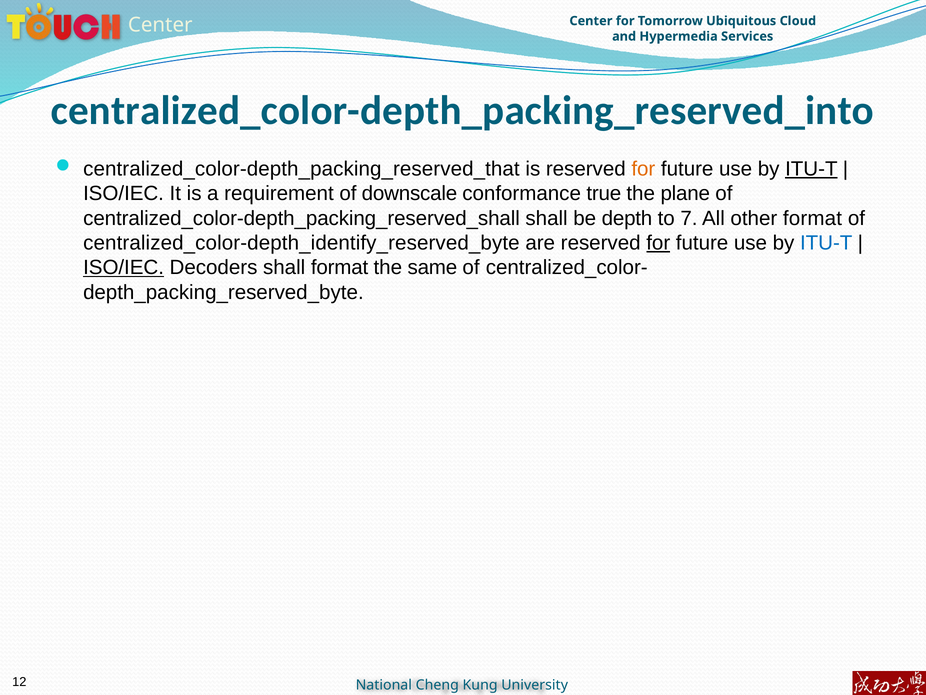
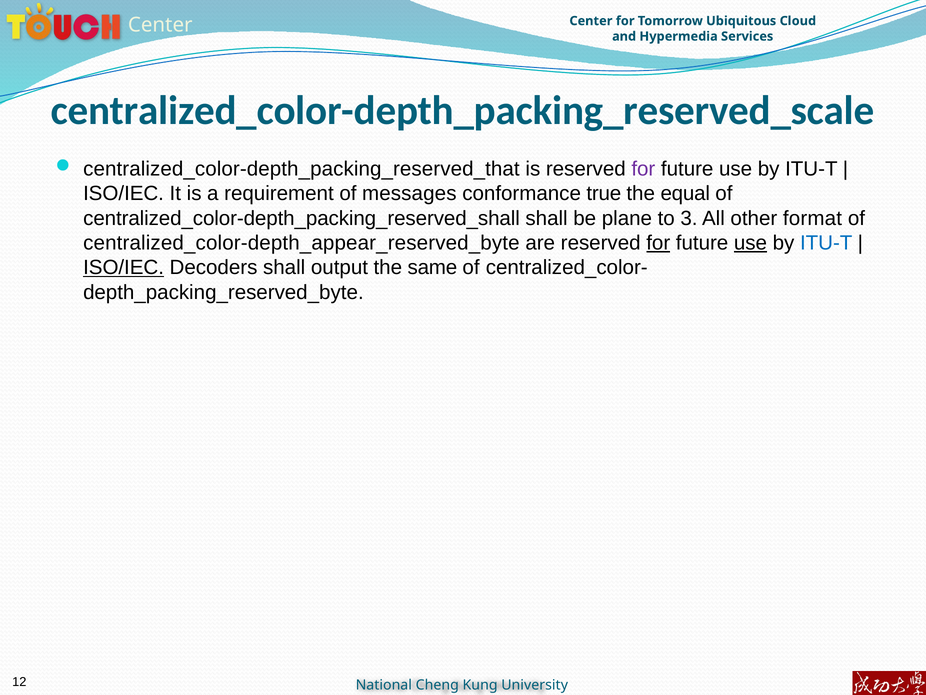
centralized_color-depth_packing_reserved_into: centralized_color-depth_packing_reserved_into -> centralized_color-depth_packing_reserved_scale
for at (643, 169) colour: orange -> purple
ITU-T at (811, 169) underline: present -> none
downscale: downscale -> messages
plane: plane -> equal
depth: depth -> plane
7: 7 -> 3
centralized_color-depth_identify_reserved_byte: centralized_color-depth_identify_reserved_byte -> centralized_color-depth_appear_reserved_byte
use at (751, 243) underline: none -> present
shall format: format -> output
